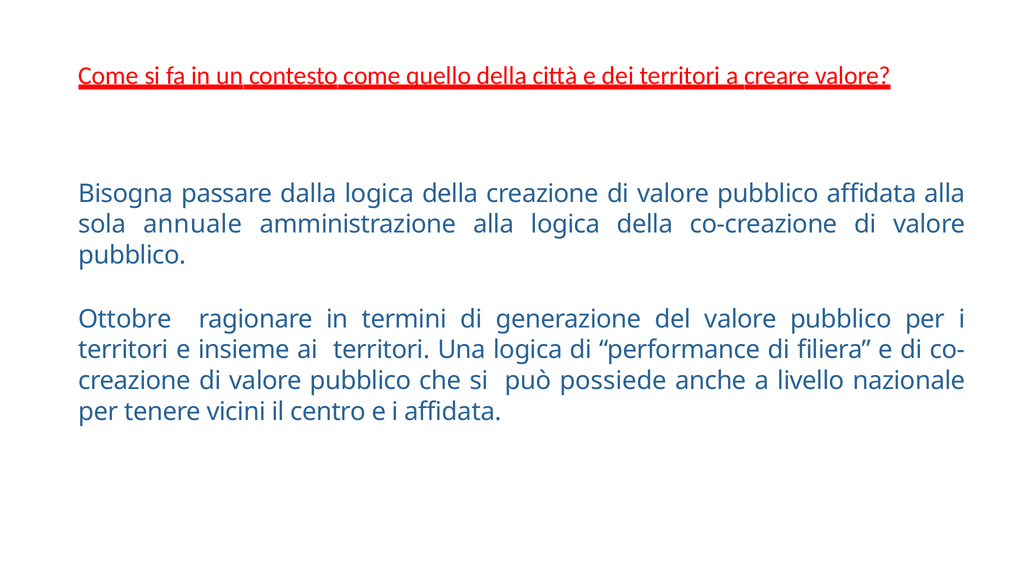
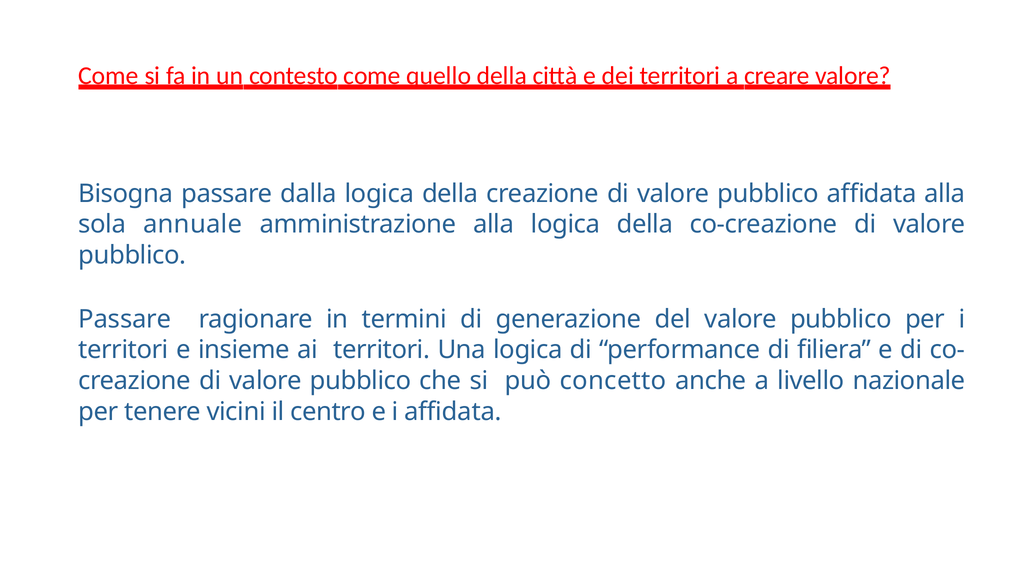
Ottobre at (125, 319): Ottobre -> Passare
possiede: possiede -> concetto
